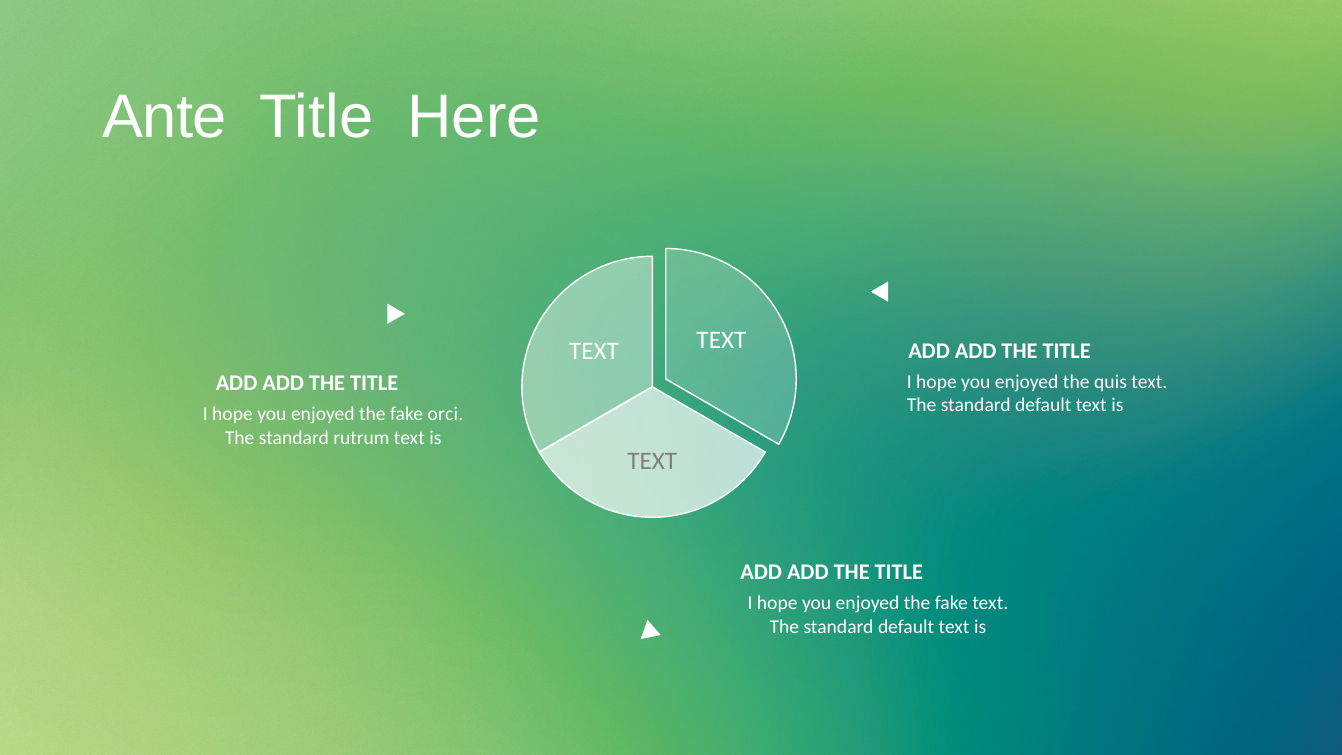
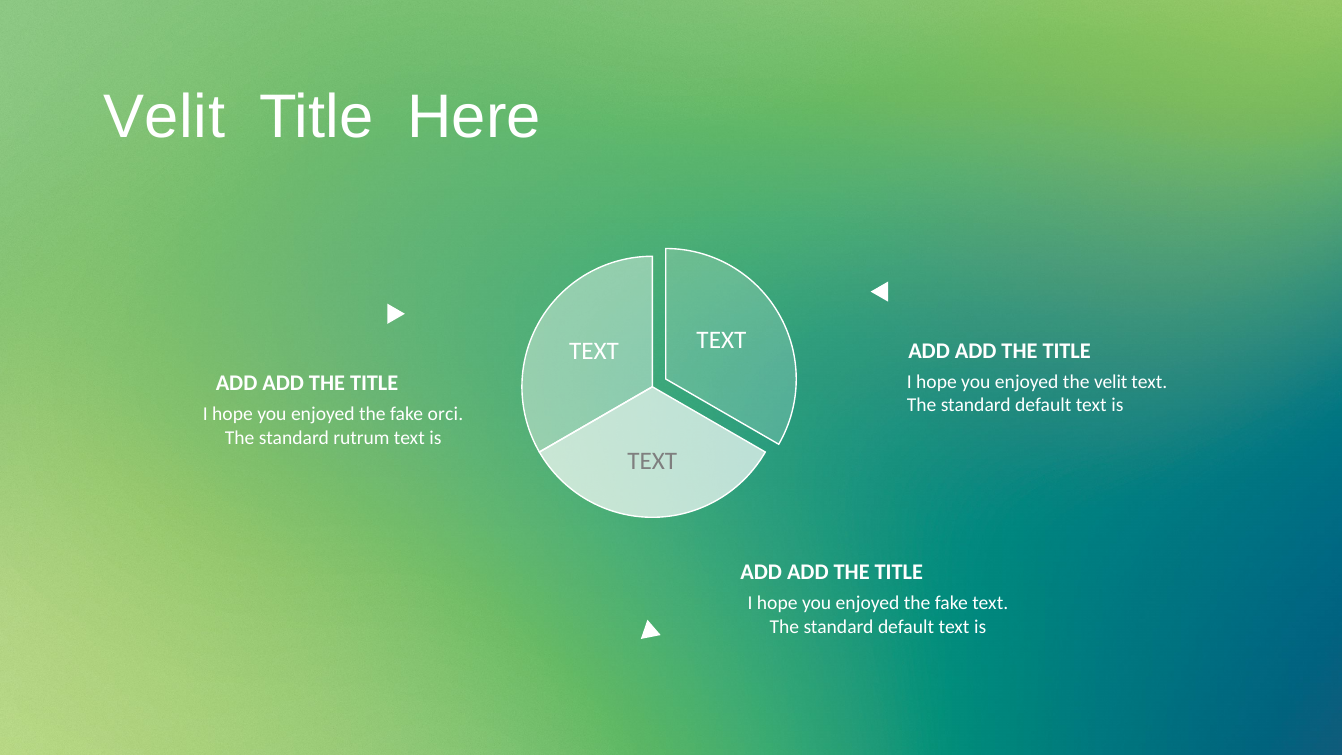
Ante at (165, 117): Ante -> Velit
the quis: quis -> velit
